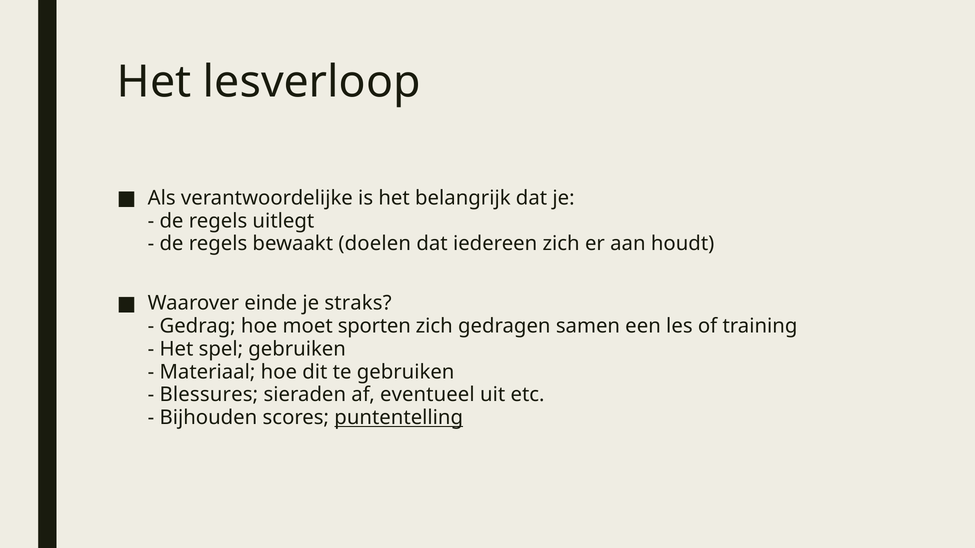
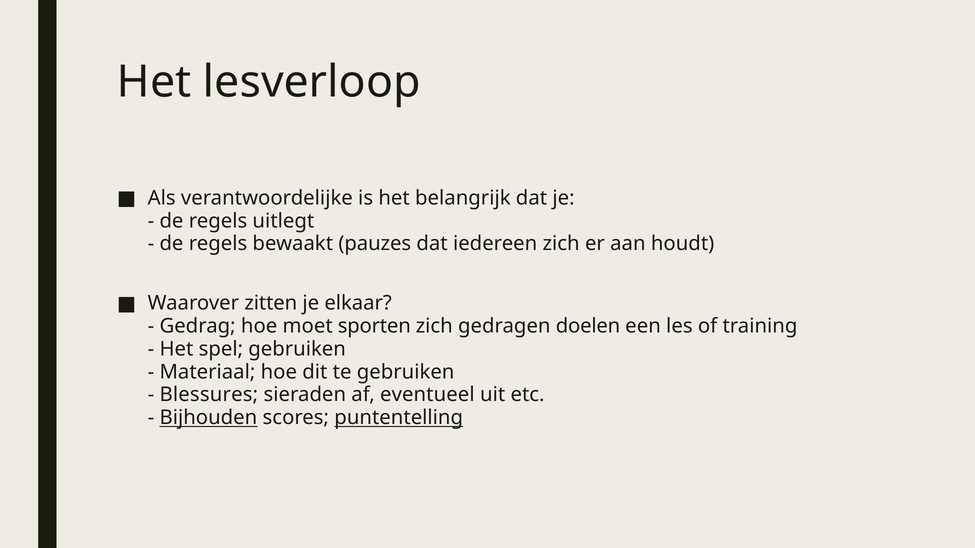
doelen: doelen -> pauzes
einde: einde -> zitten
straks: straks -> elkaar
samen: samen -> doelen
Bijhouden underline: none -> present
